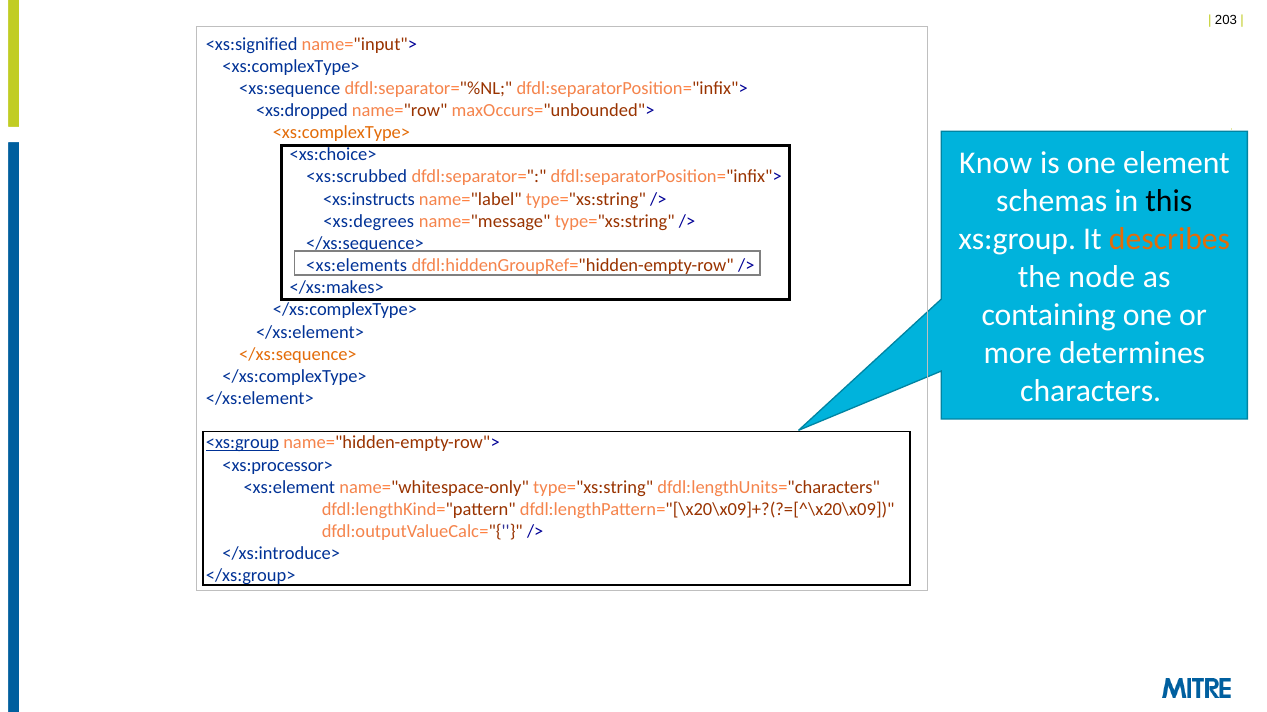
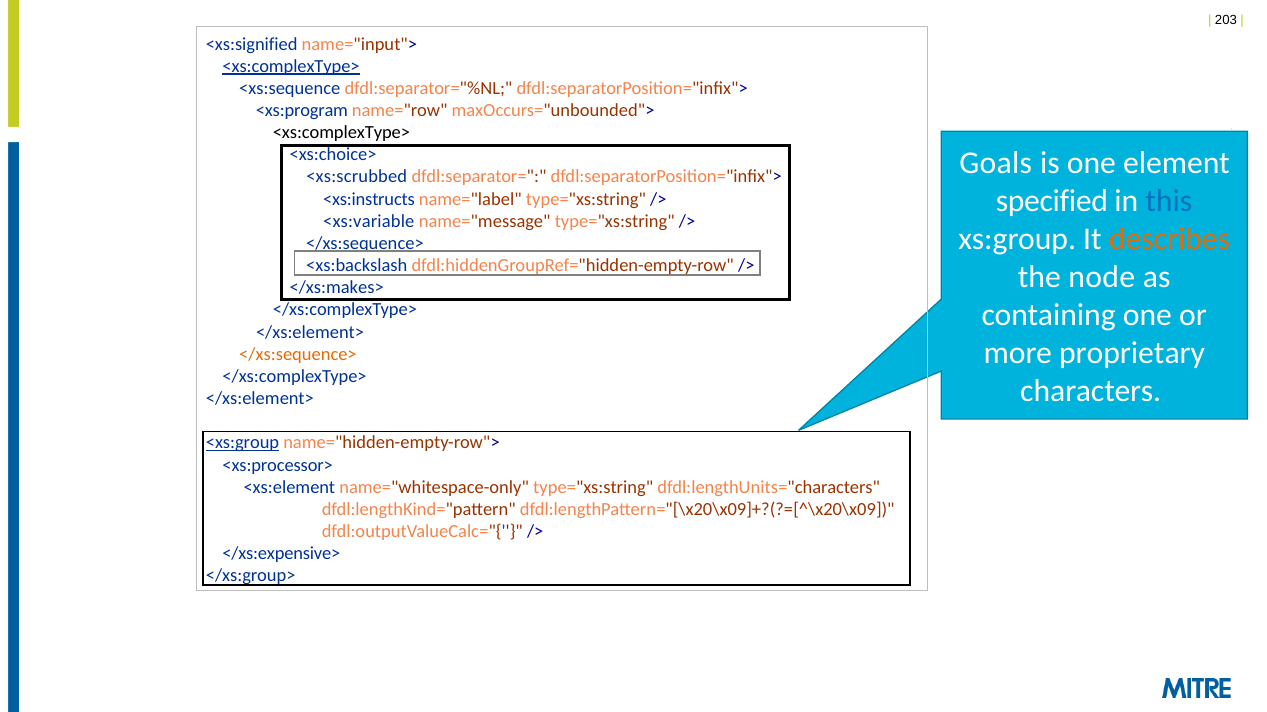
<xs:complexType> at (291, 66) underline: none -> present
<xs:dropped: <xs:dropped -> <xs:program
<xs:complexType> at (341, 133) colour: orange -> black
Know: Know -> Goals
schemas: schemas -> specified
this colour: black -> blue
<xs:degrees: <xs:degrees -> <xs:variable
<xs:elements: <xs:elements -> <xs:backslash
determines: determines -> proprietary
</xs:introduce>: </xs:introduce> -> </xs:expensive>
